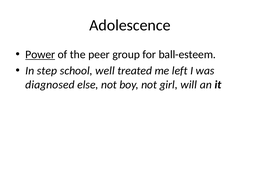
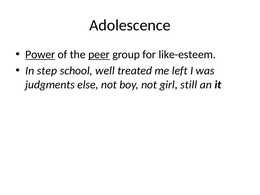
peer underline: none -> present
ball-esteem: ball-esteem -> like-esteem
diagnosed: diagnosed -> judgments
will: will -> still
